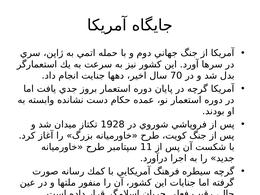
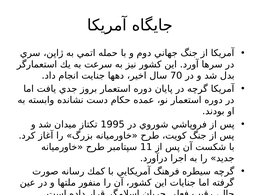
1928: 1928 -> 1995
